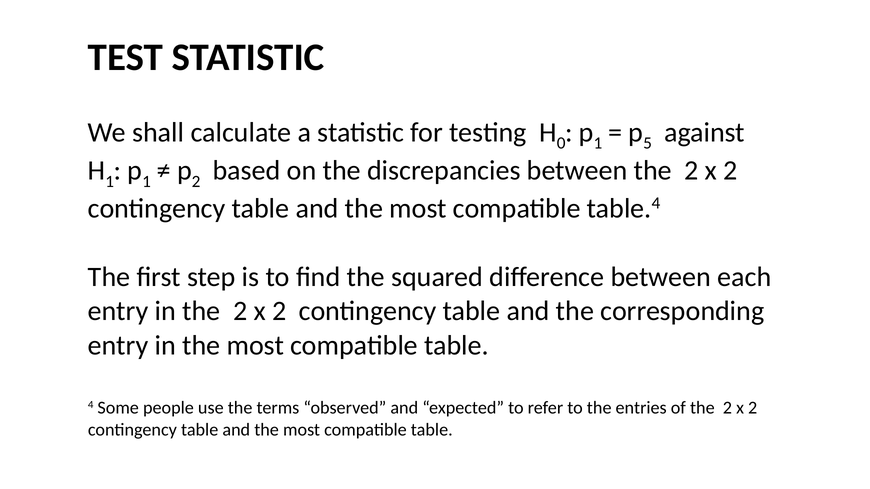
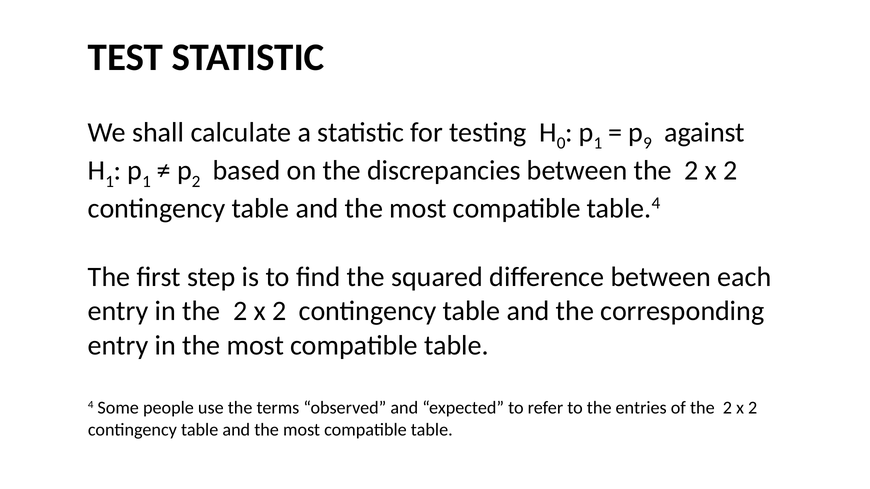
5: 5 -> 9
